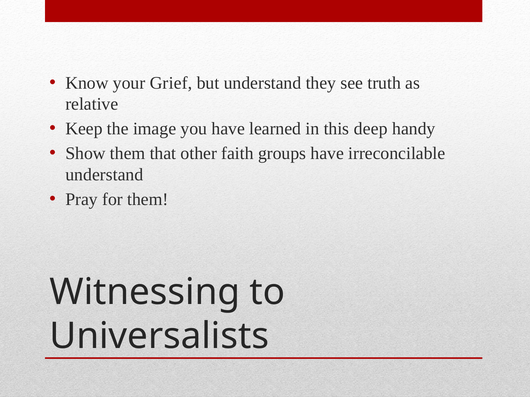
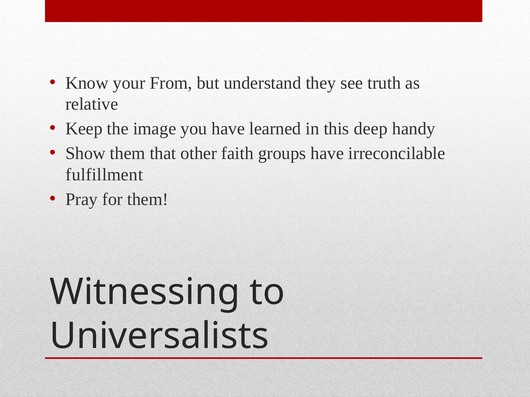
Grief: Grief -> From
understand at (104, 175): understand -> fulfillment
